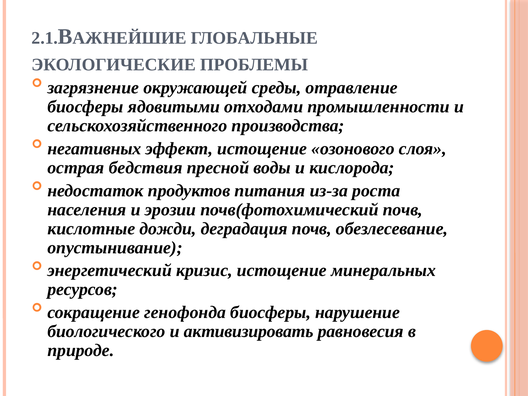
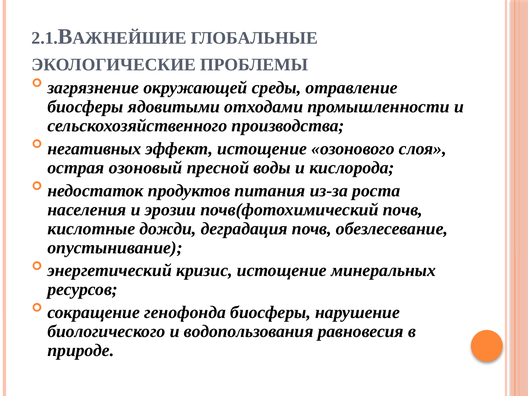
бедствия: бедствия -> озоновый
активизировать: активизировать -> водопользования
